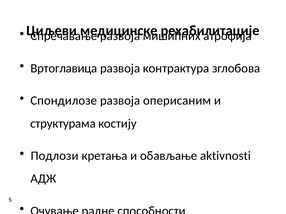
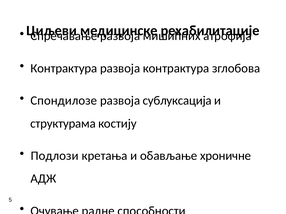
Вртоглавица at (64, 68): Вртоглавица -> Контрактура
оперисаним: оперисаним -> сублуксација
aktivnosti: aktivnosti -> хроничне
